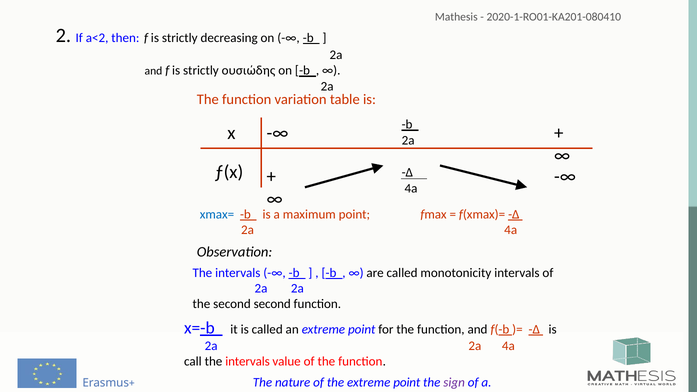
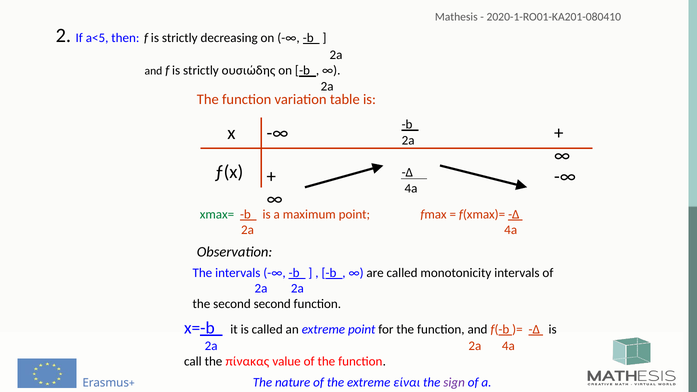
a<2: a<2 -> a<5
xmax= colour: blue -> green
call the intervals: intervals -> πίνακας
the extreme point: point -> είναι
